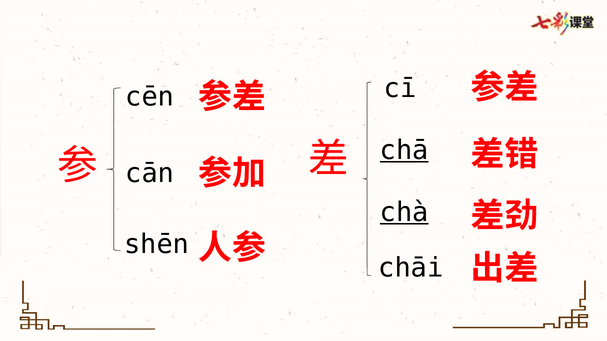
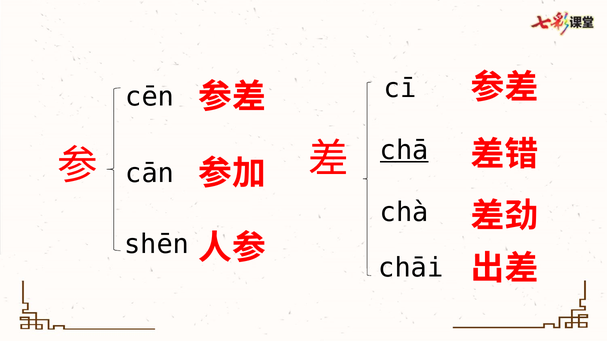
chà underline: present -> none
